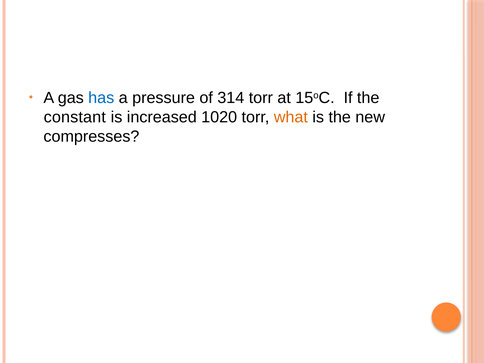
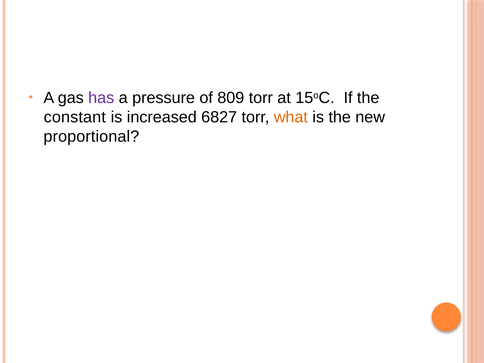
has colour: blue -> purple
314: 314 -> 809
1020: 1020 -> 6827
compresses: compresses -> proportional
